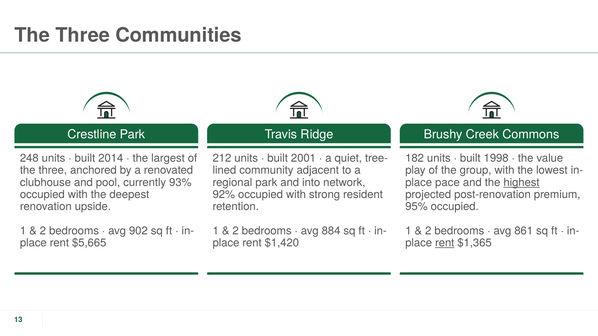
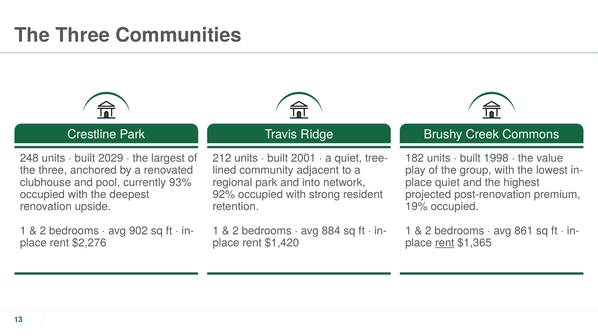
2014: 2014 -> 2029
pace at (447, 183): pace -> quiet
highest underline: present -> none
95%: 95% -> 19%
$5,665: $5,665 -> $2,276
